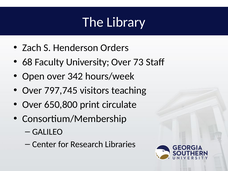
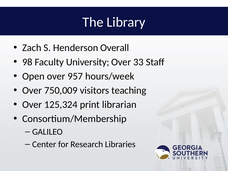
Orders: Orders -> Overall
68: 68 -> 98
73: 73 -> 33
342: 342 -> 957
797,745: 797,745 -> 750,009
650,800: 650,800 -> 125,324
circulate: circulate -> librarian
